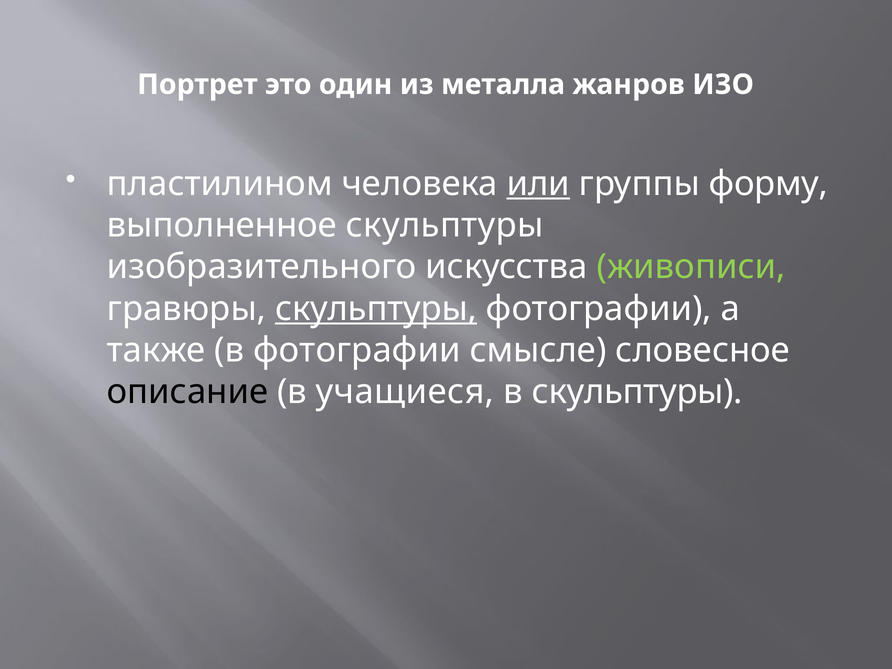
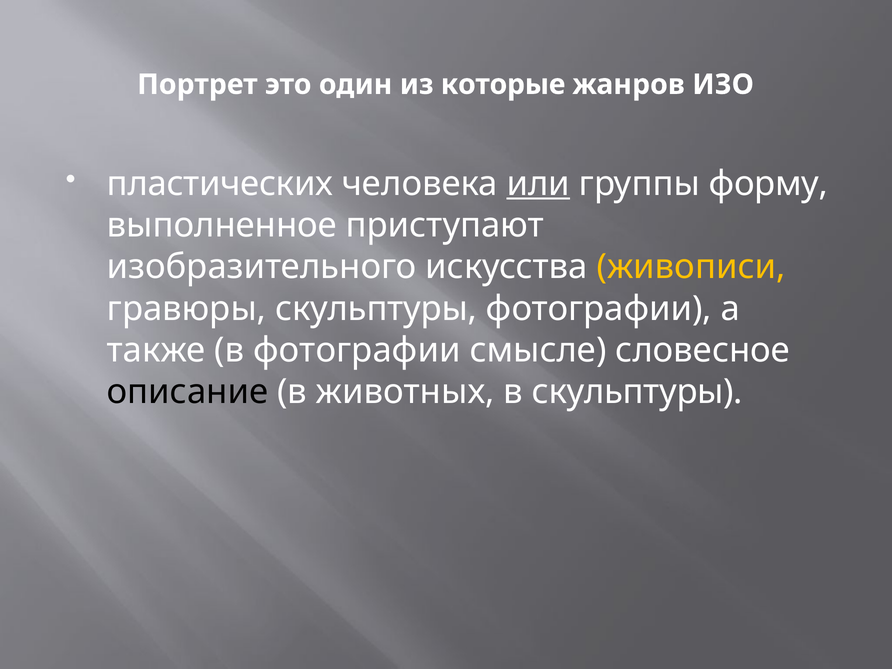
металла: металла -> которые
пластилином: пластилином -> пластических
выполненное скульптуры: скульптуры -> приступают
живописи colour: light green -> yellow
скульптуры at (376, 309) underline: present -> none
учащиеся: учащиеся -> животных
